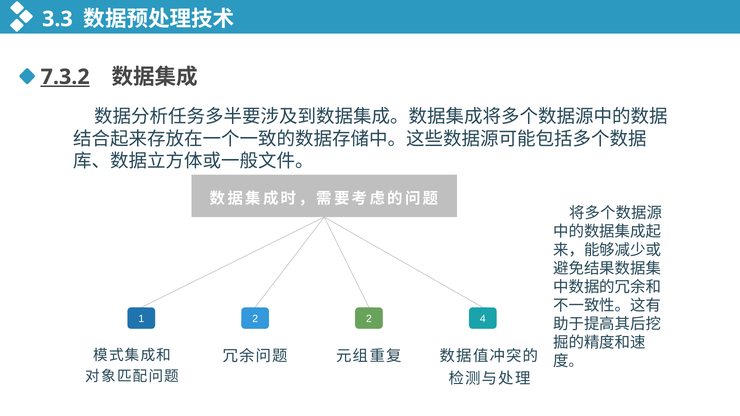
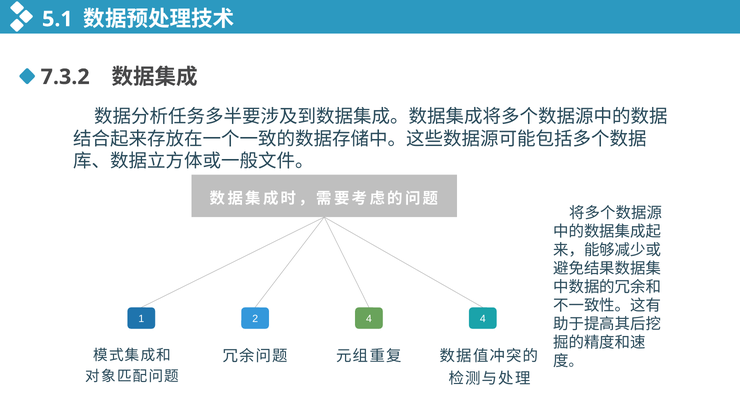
3.3: 3.3 -> 5.1
7.3.2 underline: present -> none
2 2: 2 -> 4
